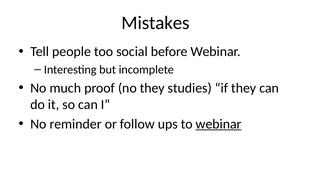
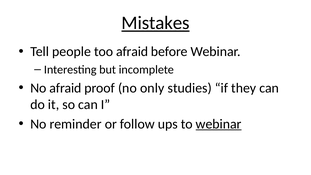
Mistakes underline: none -> present
too social: social -> afraid
No much: much -> afraid
no they: they -> only
